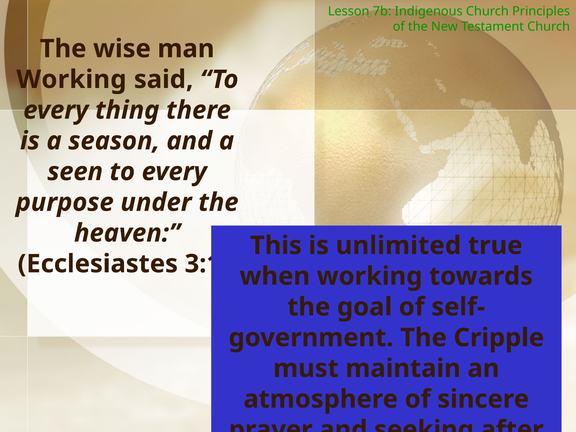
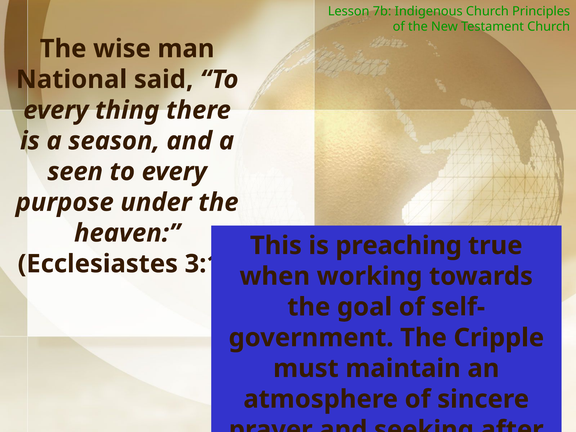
Working at (71, 79): Working -> National
unlimited: unlimited -> preaching
